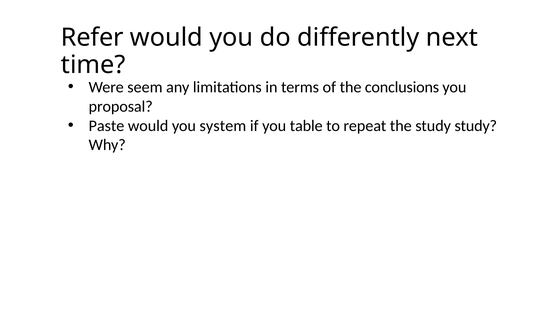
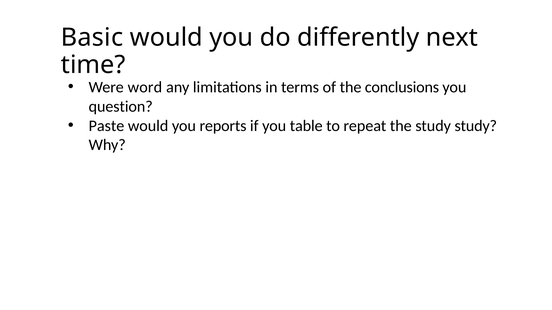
Refer: Refer -> Basic
seem: seem -> word
proposal: proposal -> question
system: system -> reports
